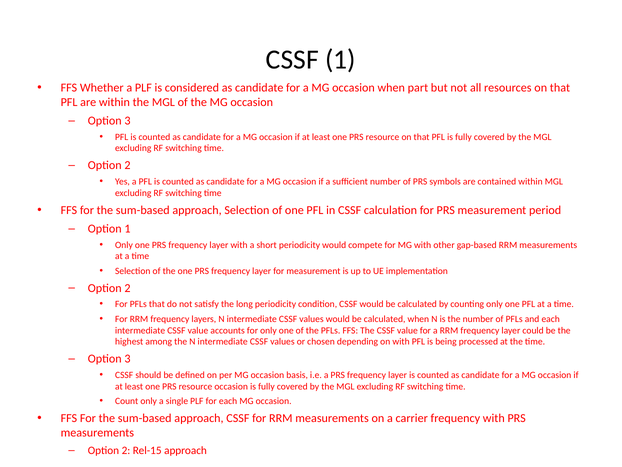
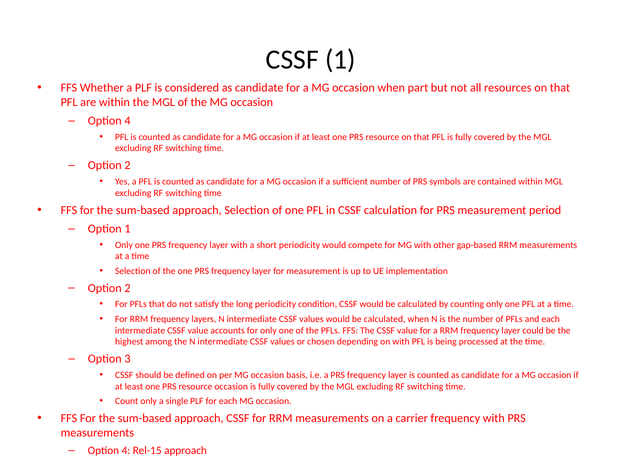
3 at (127, 121): 3 -> 4
2 at (126, 450): 2 -> 4
